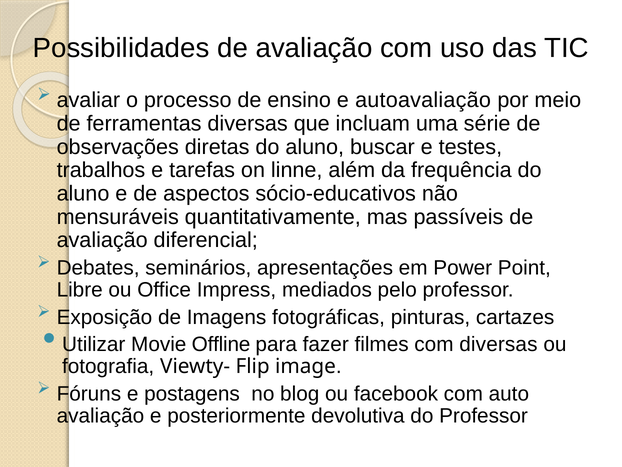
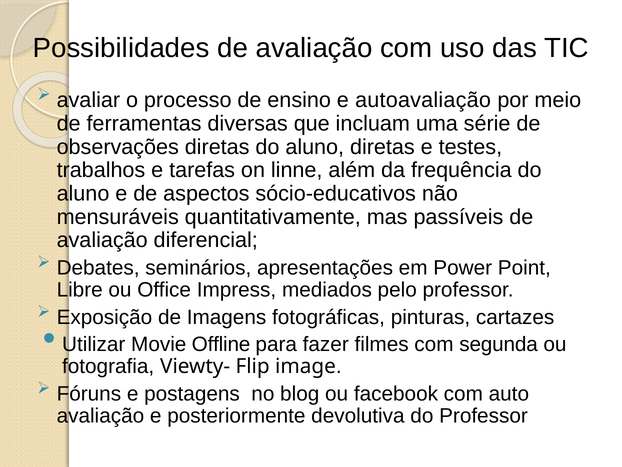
aluno buscar: buscar -> diretas
com diversas: diversas -> segunda
